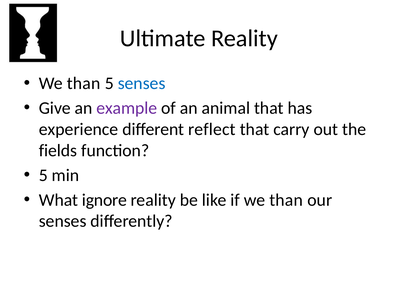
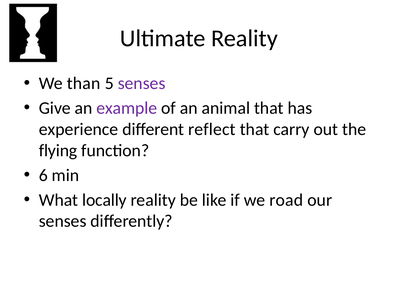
senses at (142, 83) colour: blue -> purple
fields: fields -> flying
5 at (43, 176): 5 -> 6
ignore: ignore -> locally
if we than: than -> road
